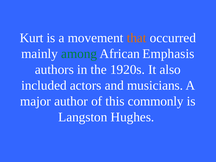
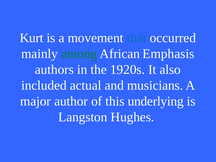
that colour: orange -> blue
actors: actors -> actual
commonly: commonly -> underlying
